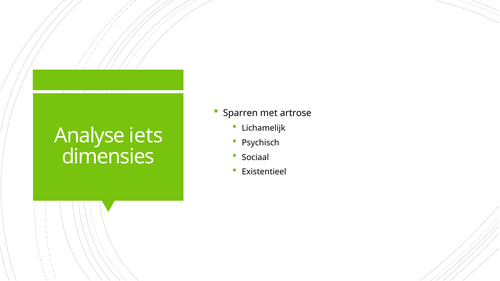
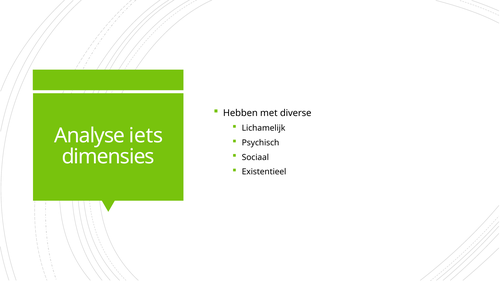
Sparren: Sparren -> Hebben
artrose: artrose -> diverse
